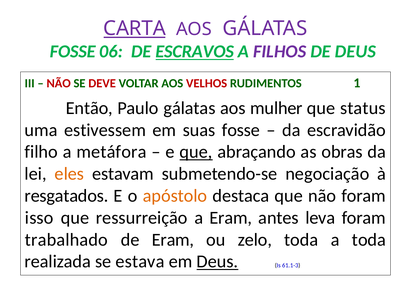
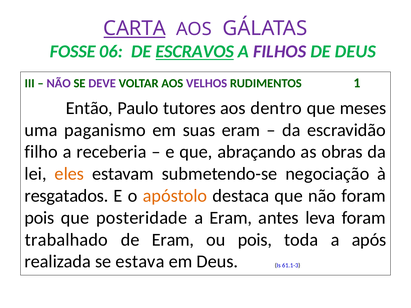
NÃO at (59, 84) colour: red -> purple
DEVE colour: red -> purple
VELHOS colour: red -> purple
Paulo gálatas: gálatas -> tutores
mulher: mulher -> dentro
status: status -> meses
estivessem: estivessem -> paganismo
suas fosse: fosse -> eram
metáfora: metáfora -> receberia
que at (196, 152) underline: present -> none
isso at (39, 218): isso -> pois
ressurreição: ressurreição -> posteridade
ou zelo: zelo -> pois
a toda: toda -> após
Deus at (217, 262) underline: present -> none
